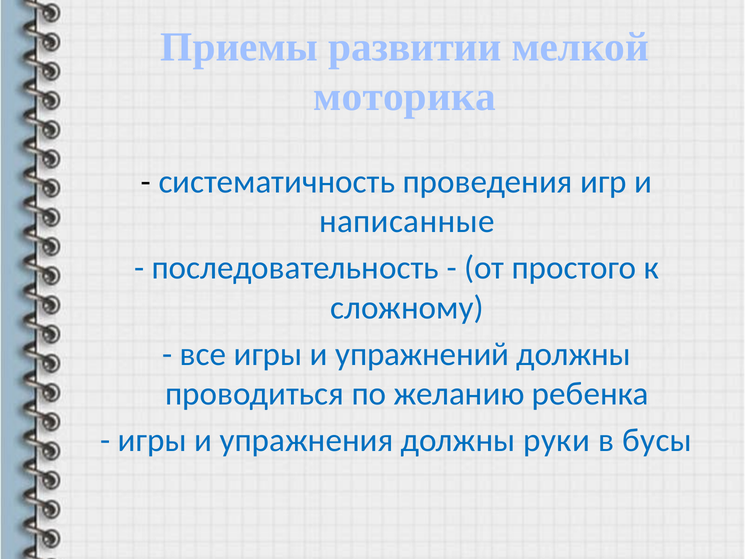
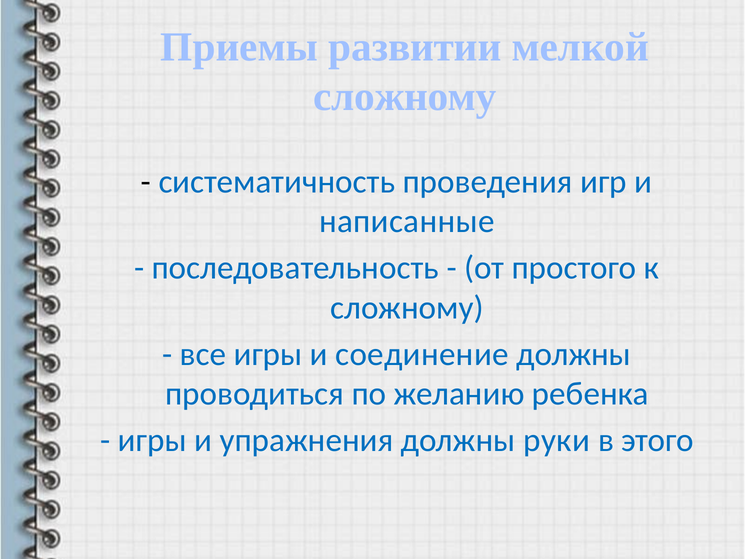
моторика at (405, 97): моторика -> сложному
упражнений: упражнений -> соединение
бусы: бусы -> этого
